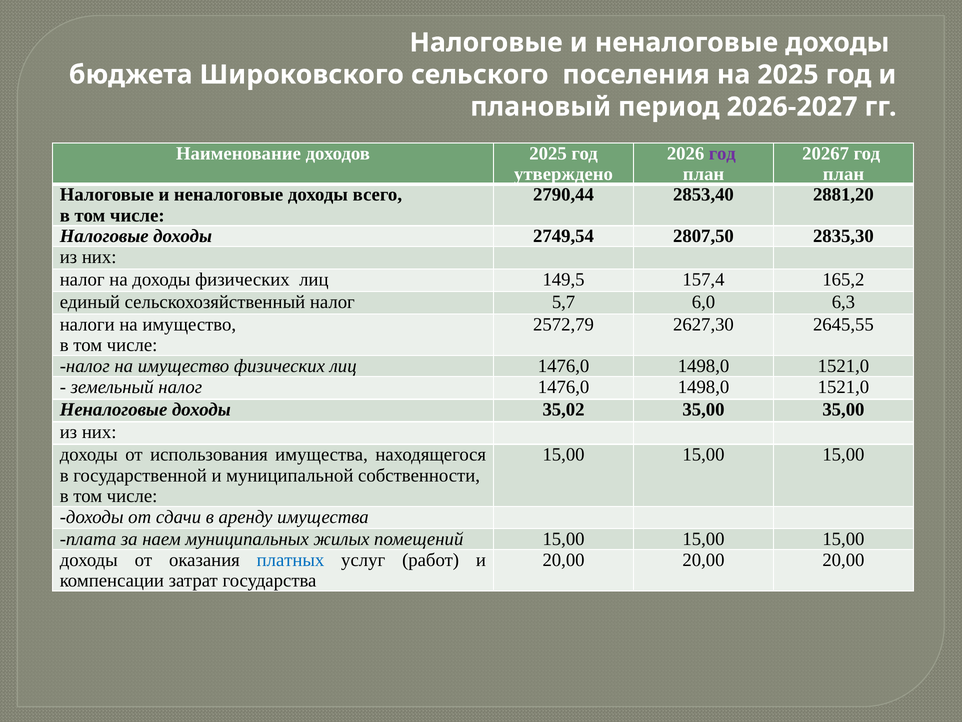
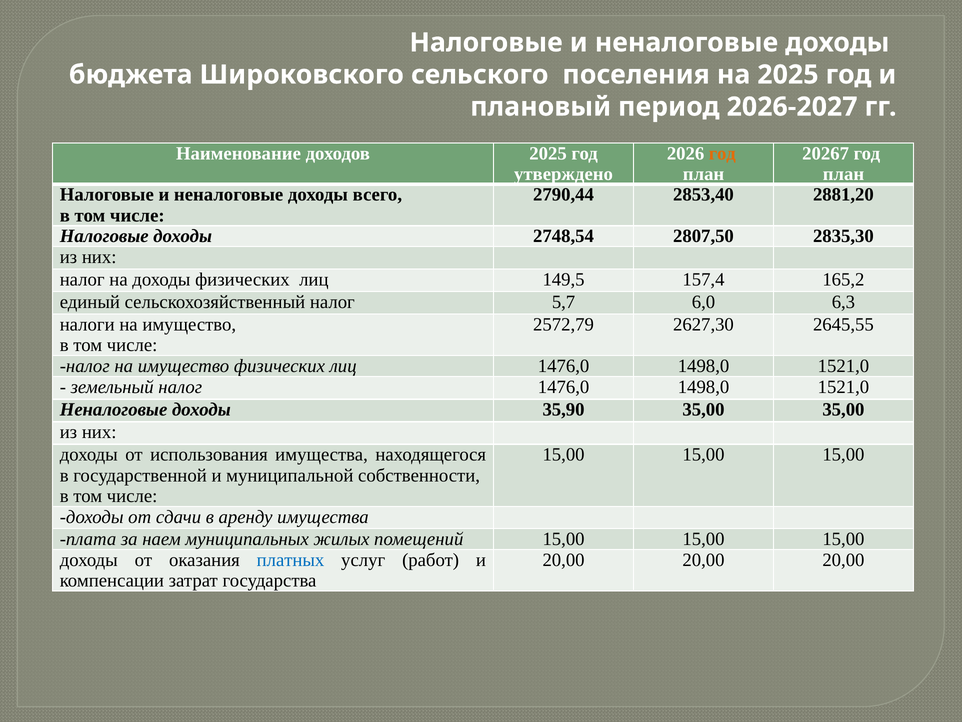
год at (722, 153) colour: purple -> orange
2749,54: 2749,54 -> 2748,54
35,02: 35,02 -> 35,90
